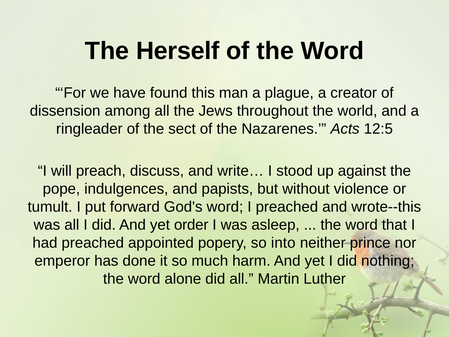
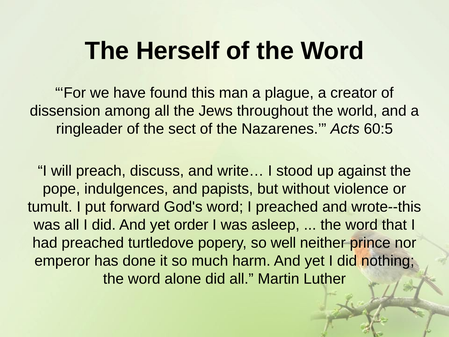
12:5: 12:5 -> 60:5
appointed: appointed -> turtledove
into: into -> well
